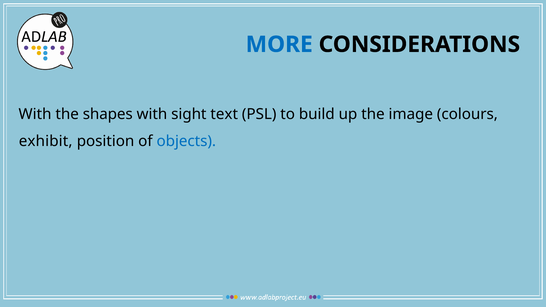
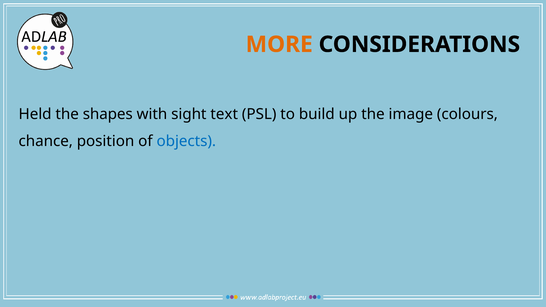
MORE colour: blue -> orange
With at (35, 114): With -> Held
exhibit: exhibit -> chance
